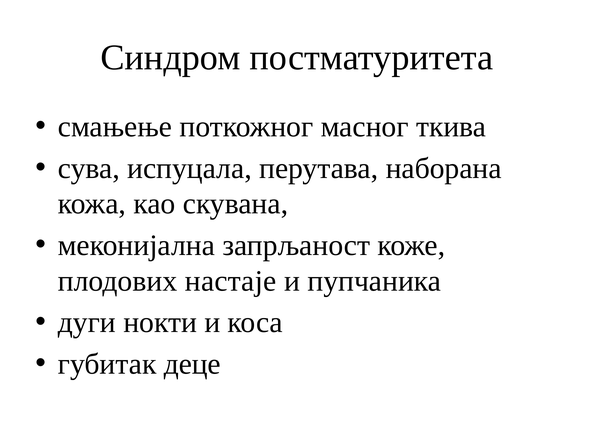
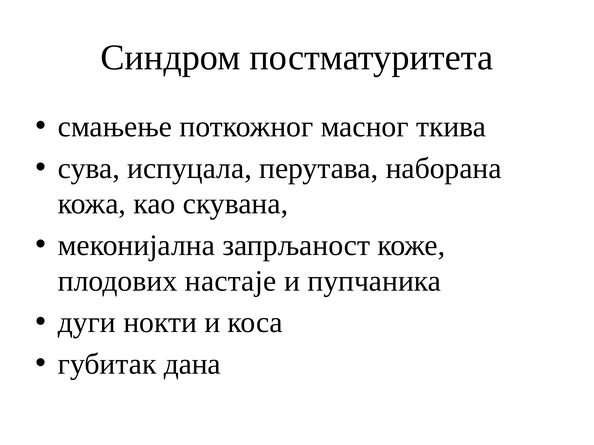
децe: децe -> дана
